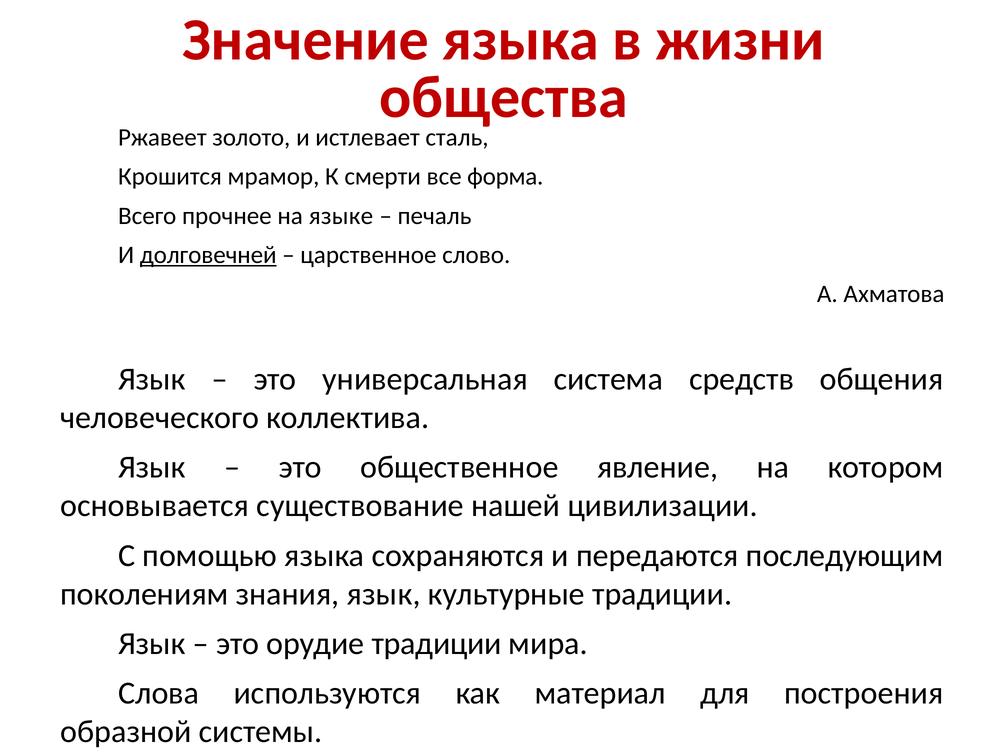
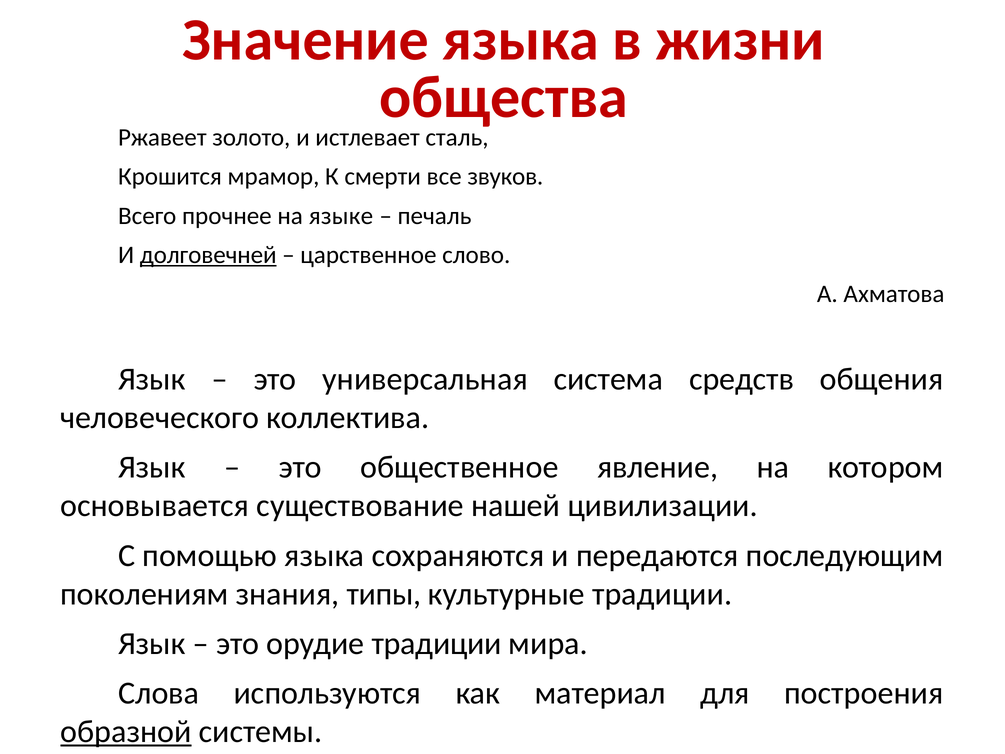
форма: форма -> звуков
знания язык: язык -> типы
образной underline: none -> present
